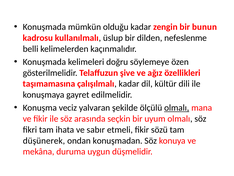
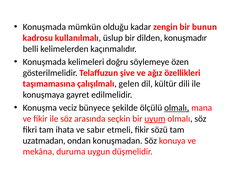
nefeslenme: nefeslenme -> konuşmadır
çalışılmalı kadar: kadar -> gelen
yalvaran: yalvaran -> bünyece
uyum underline: none -> present
düşünerek: düşünerek -> uzatmadan
